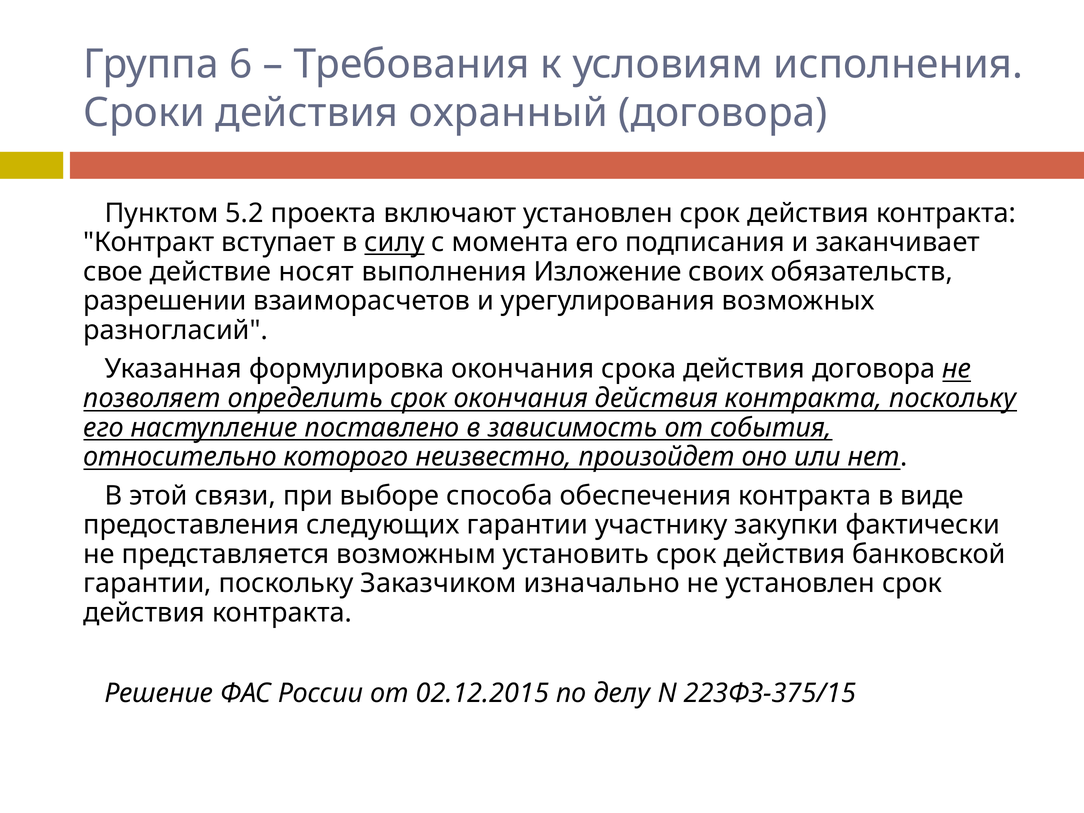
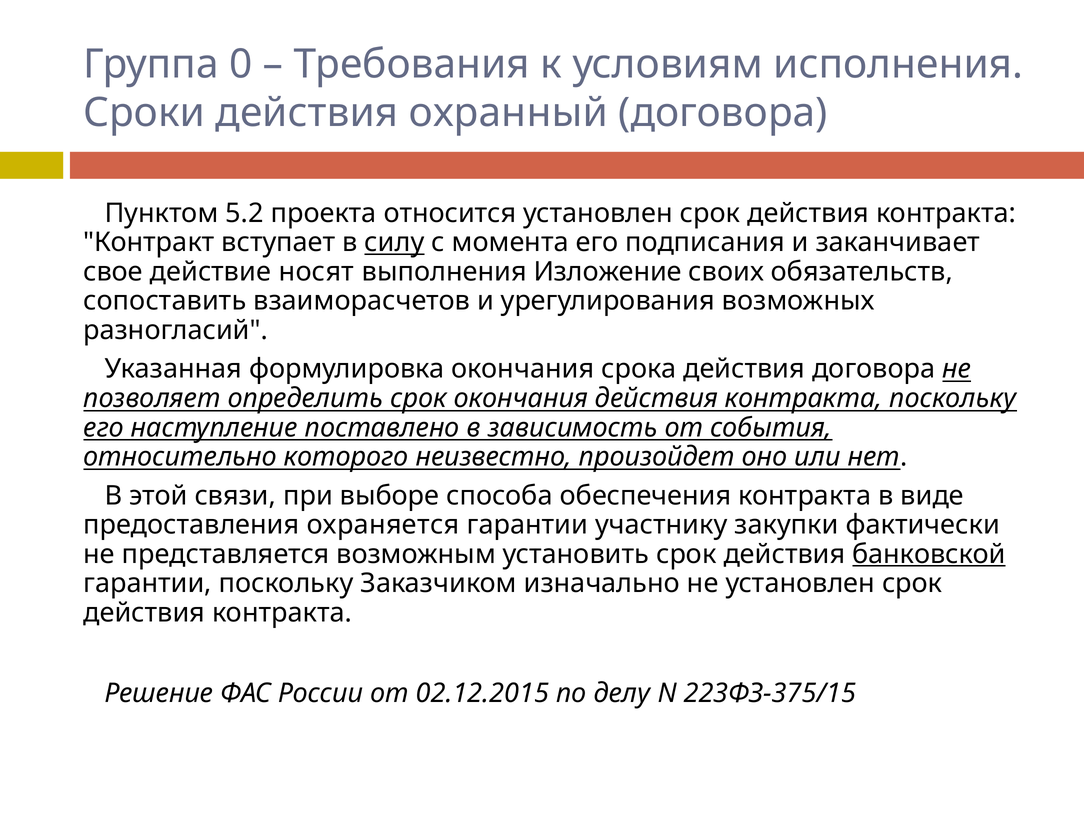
6: 6 -> 0
включают: включают -> относится
разрешении: разрешении -> сопоставить
следующих: следующих -> охраняется
банковской underline: none -> present
